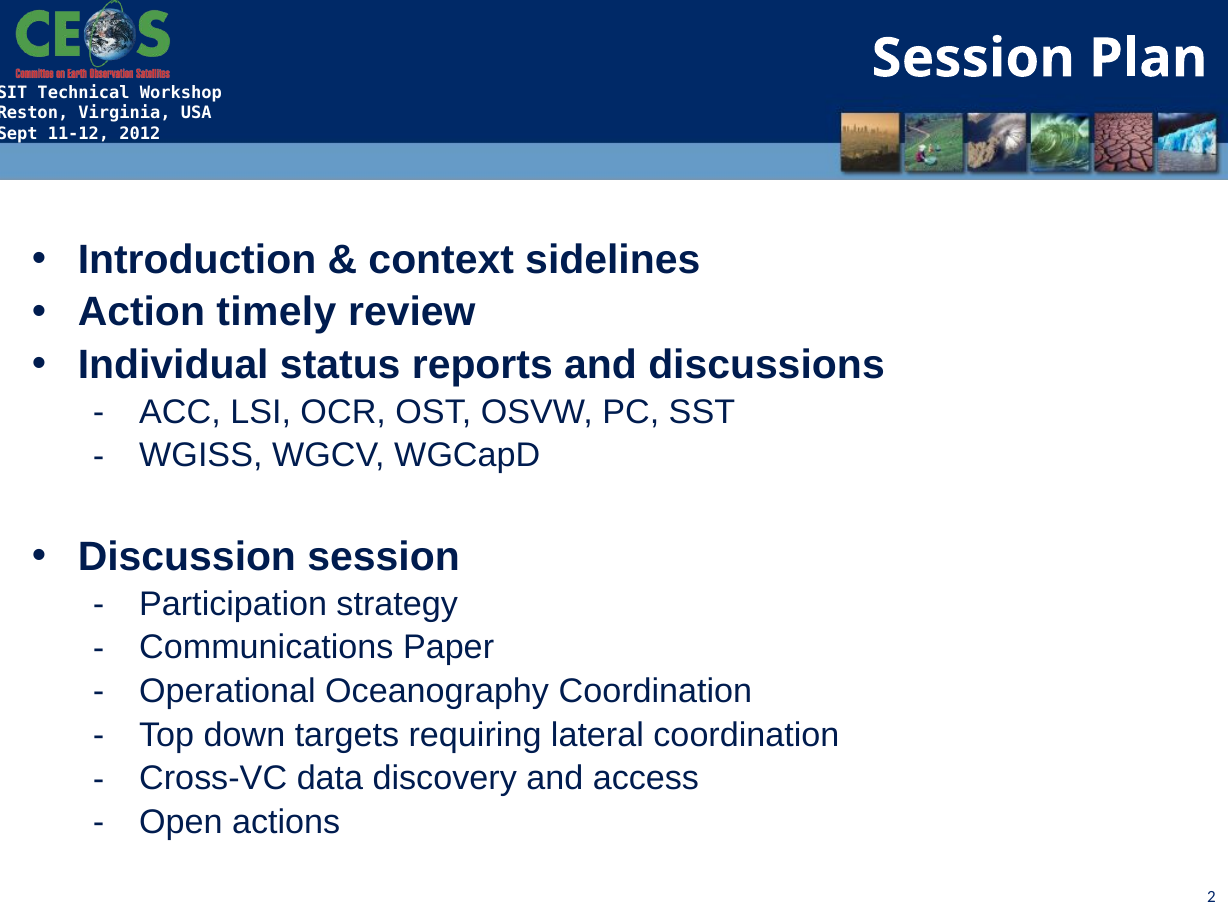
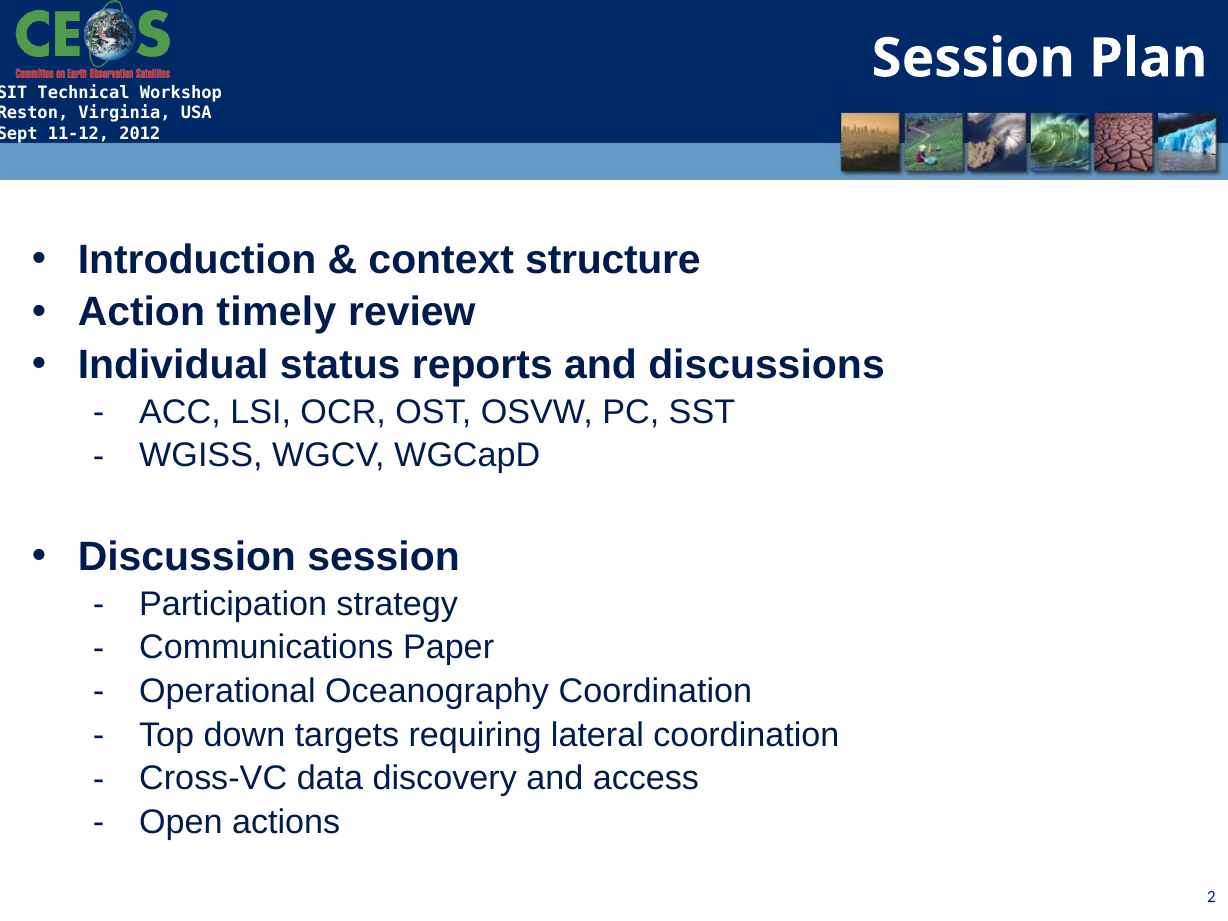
sidelines: sidelines -> structure
